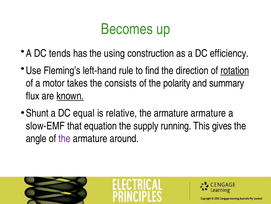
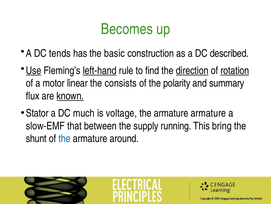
using: using -> basic
efficiency: efficiency -> described
Use underline: none -> present
left-hand underline: none -> present
direction underline: none -> present
takes: takes -> linear
Shunt: Shunt -> Stator
equal: equal -> much
relative: relative -> voltage
equation: equation -> between
gives: gives -> bring
angle: angle -> shunt
the at (64, 138) colour: purple -> blue
